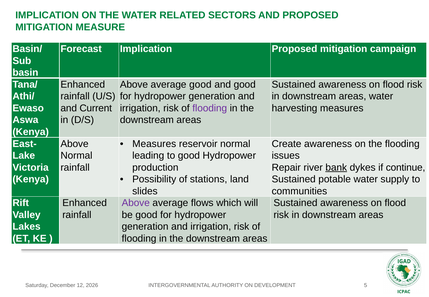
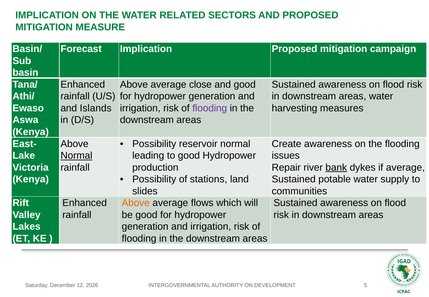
average good: good -> close
Current: Current -> Islands
Measures at (154, 144): Measures -> Possibility
Normal at (76, 156) underline: none -> present
if continue: continue -> average
Above at (136, 203) colour: purple -> orange
